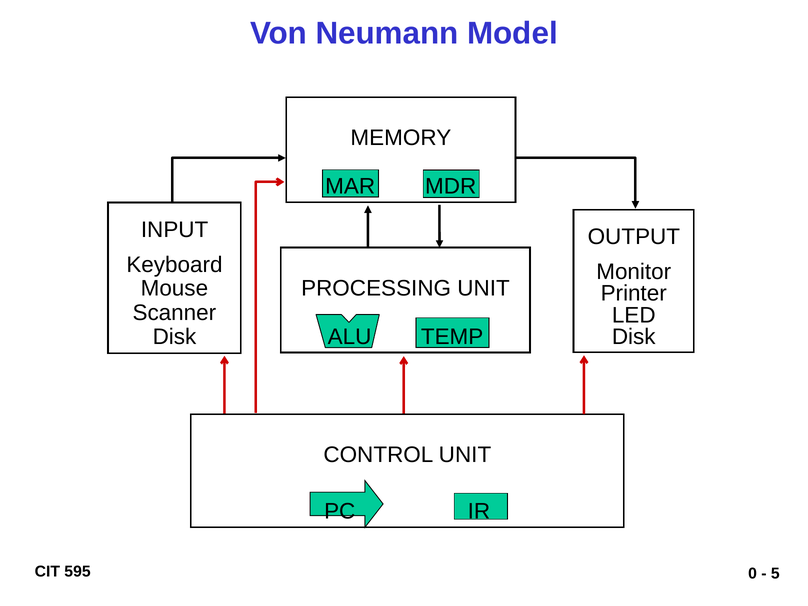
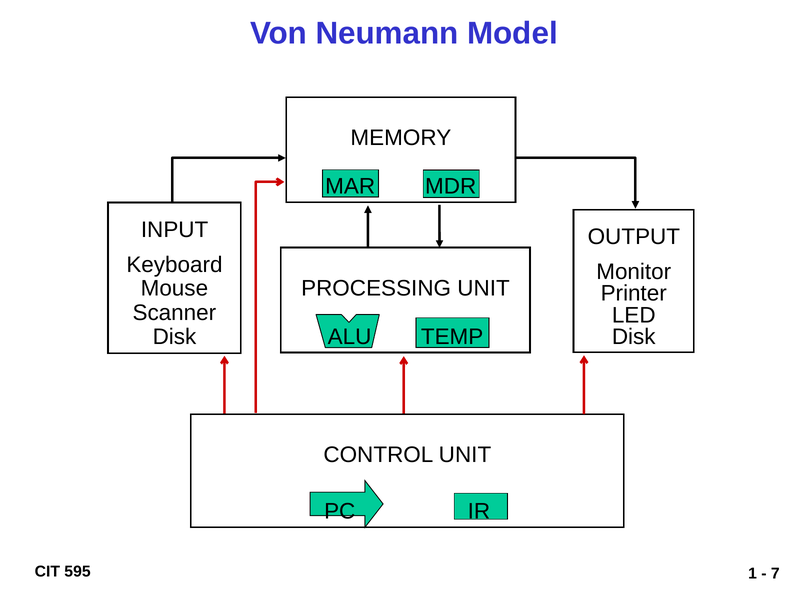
0: 0 -> 1
5: 5 -> 7
